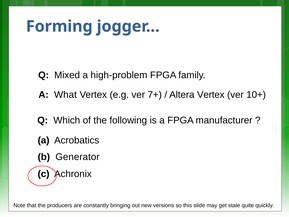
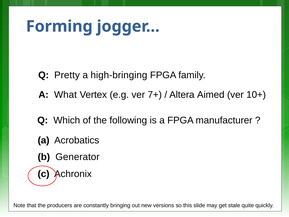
Mixed: Mixed -> Pretty
high-problem: high-problem -> high-bringing
Altera Vertex: Vertex -> Aimed
